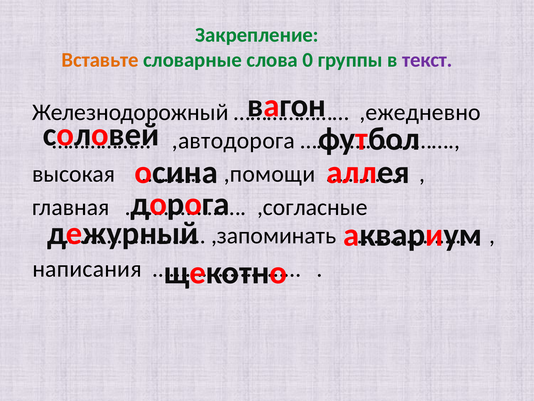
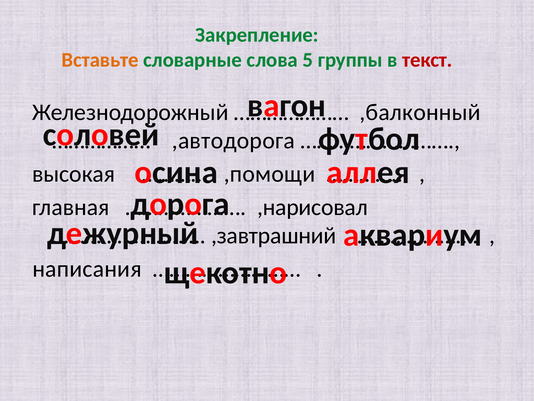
0: 0 -> 5
текст colour: purple -> red
,ежедневно: ,ежедневно -> ,балконный
,согласные: ,согласные -> ,нарисовал
,запоминать: ,запоминать -> ,завтрашний
